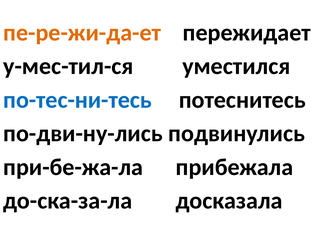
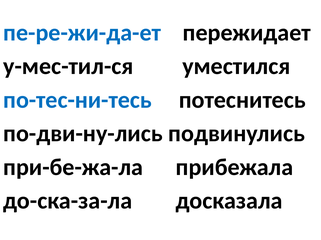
пе-ре-жи-да-ет colour: orange -> blue
